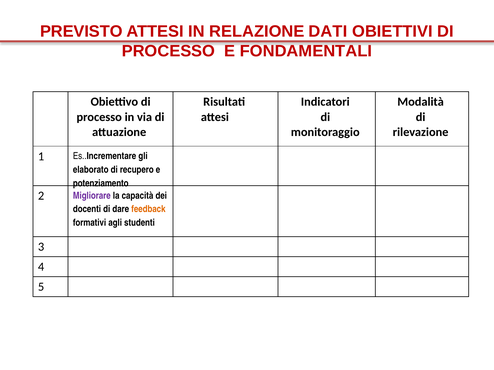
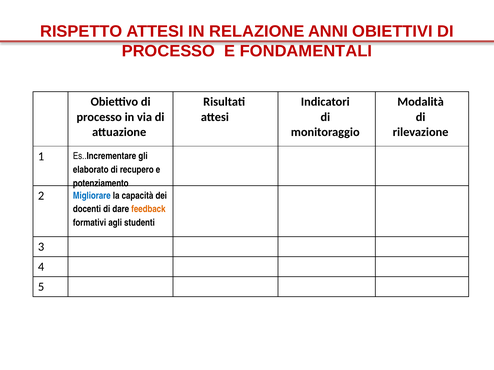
PREVISTO: PREVISTO -> RISPETTO
DATI: DATI -> ANNI
Migliorare colour: purple -> blue
